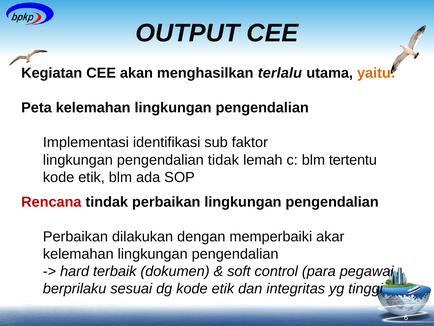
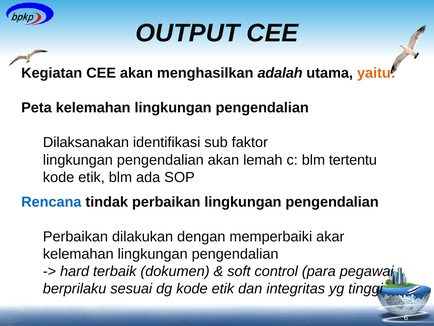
terlalu: terlalu -> adalah
Implementasi: Implementasi -> Dilaksanakan
pengendalian tidak: tidak -> akan
Rencana colour: red -> blue
